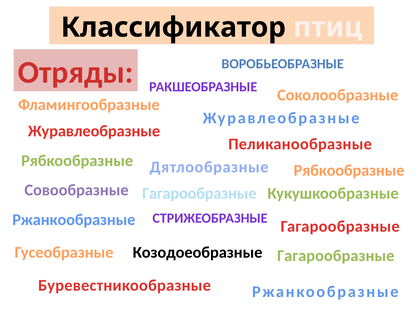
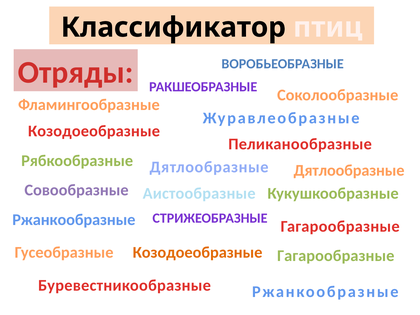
Журавлеобразные at (94, 131): Журавлеобразные -> Козодоеобразные
Рябкообразные at (349, 171): Рябкообразные -> Дятлообразные
Гагарообразные at (199, 193): Гагарообразные -> Аистообразные
Козодоеобразные at (198, 253) colour: black -> orange
